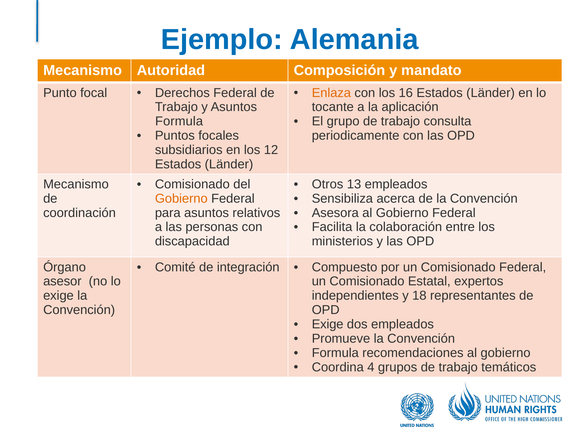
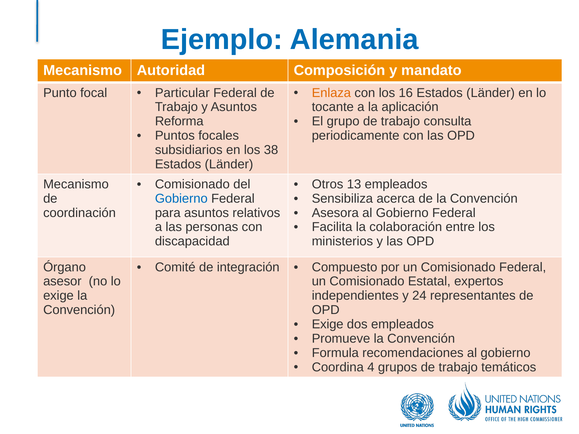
Derechos: Derechos -> Particular
Formula at (179, 121): Formula -> Reforma
12: 12 -> 38
Gobierno at (181, 199) colour: orange -> blue
18: 18 -> 24
